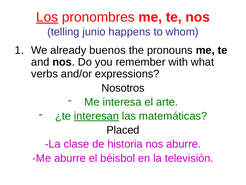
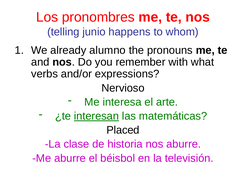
Los underline: present -> none
buenos: buenos -> alumno
Nosotros: Nosotros -> Nervioso
